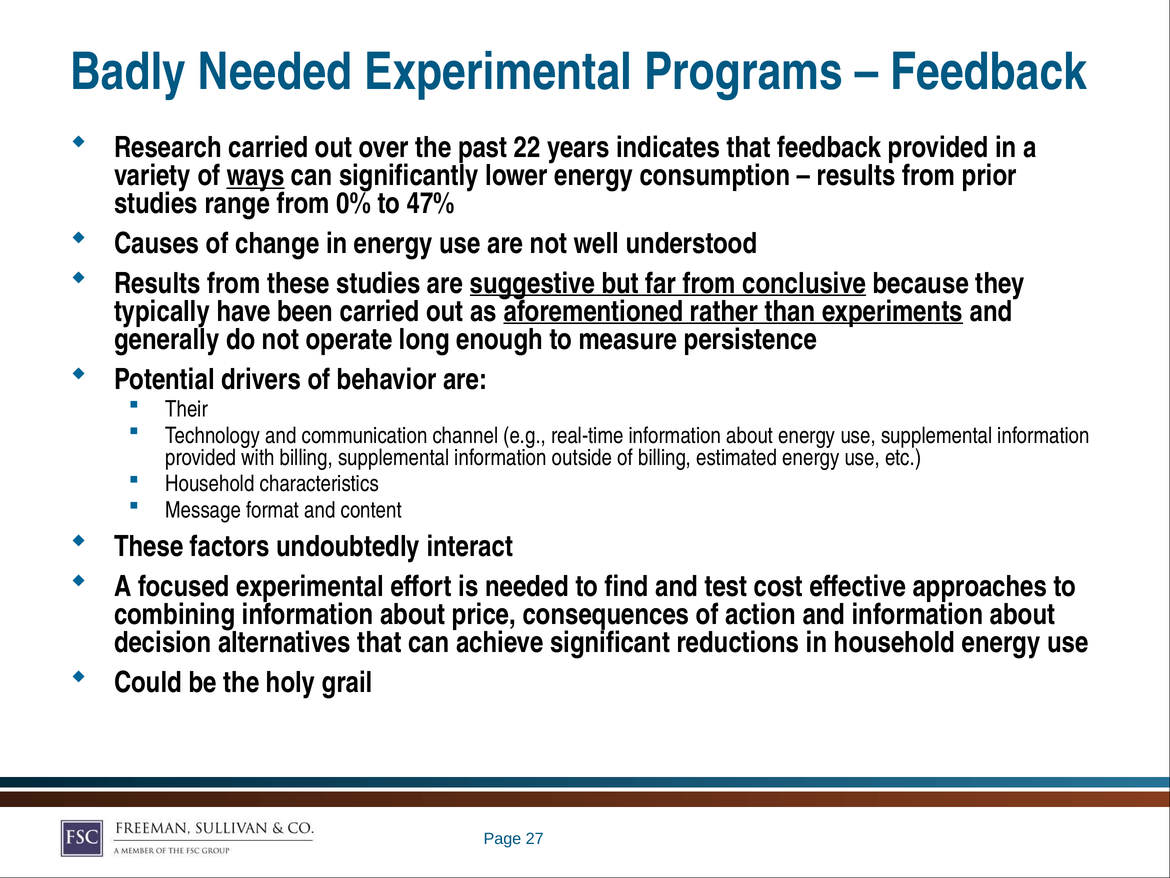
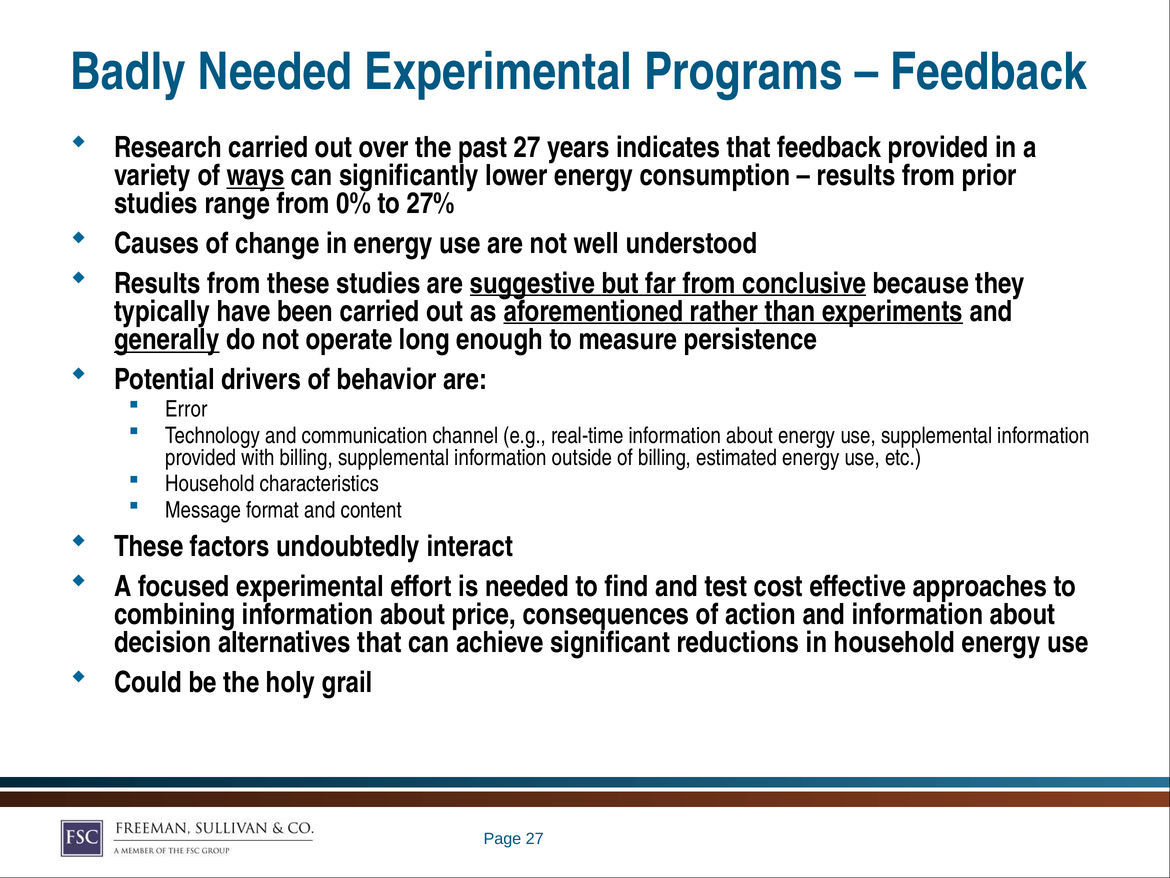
past 22: 22 -> 27
47%: 47% -> 27%
generally underline: none -> present
Their: Their -> Error
